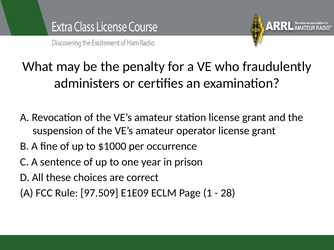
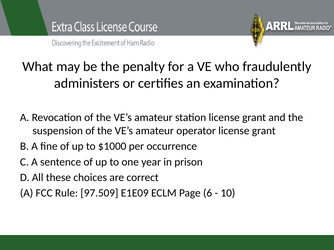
1: 1 -> 6
28: 28 -> 10
